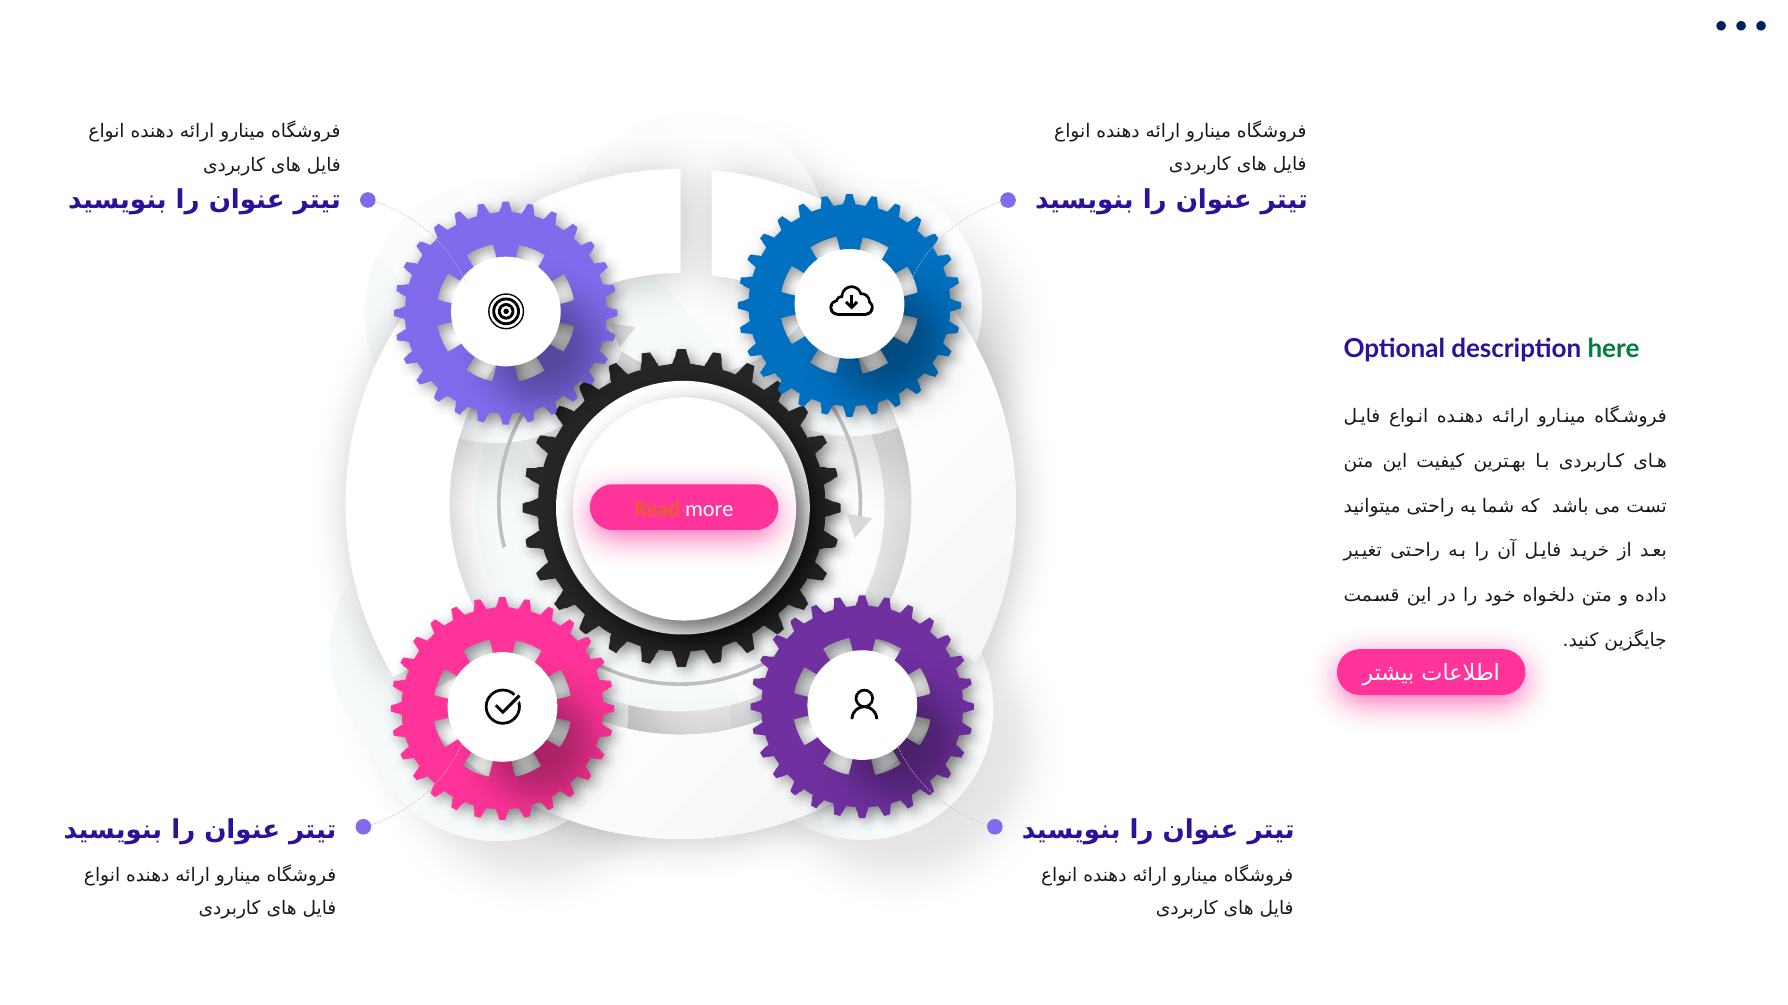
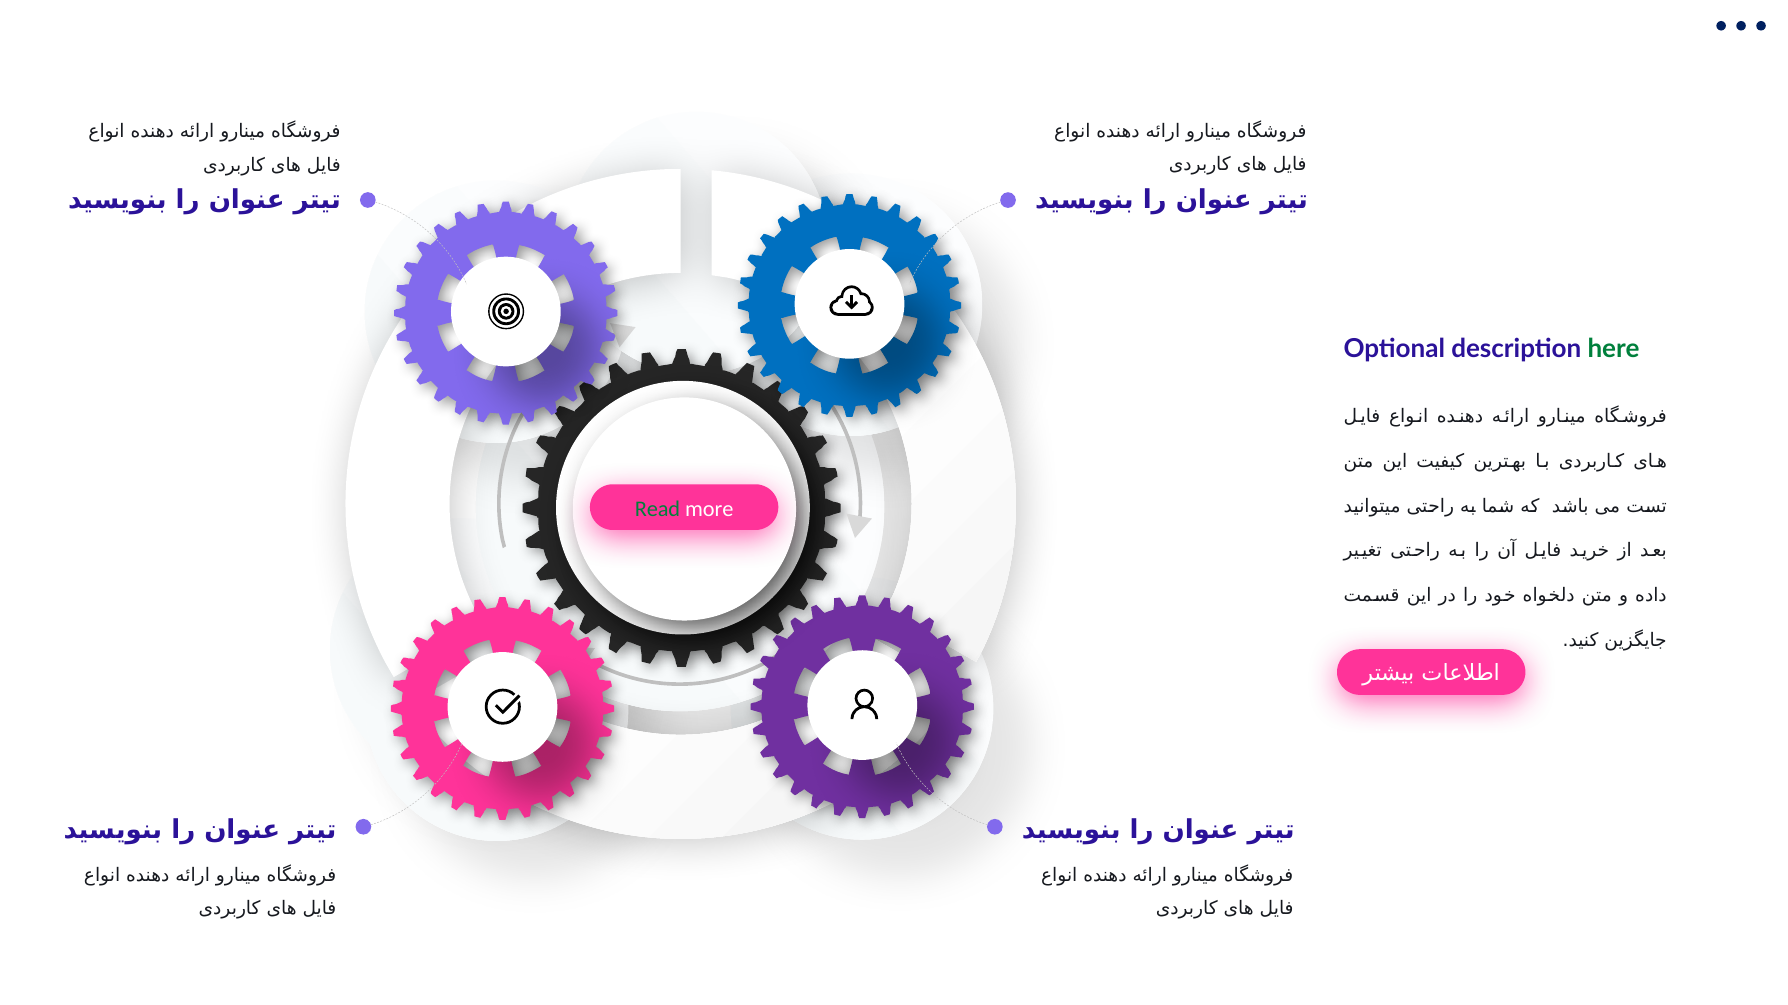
Read colour: orange -> green
